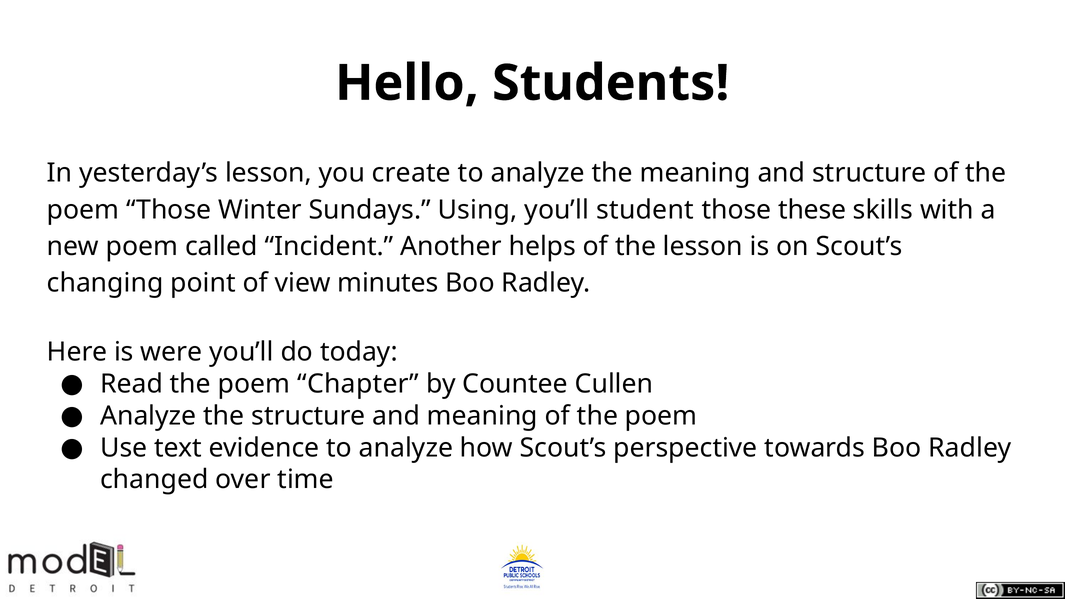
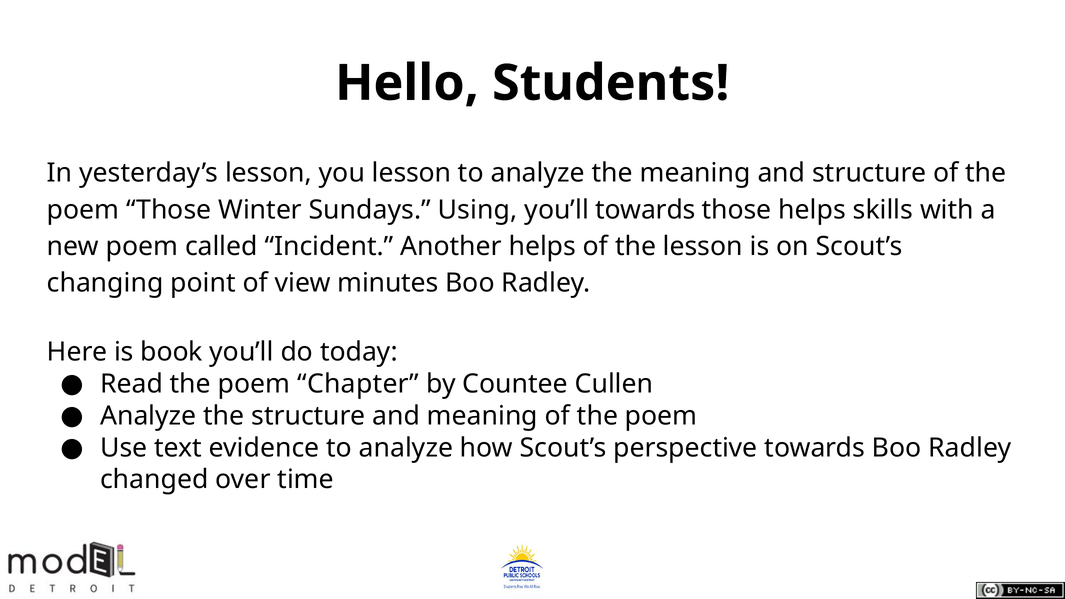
you create: create -> lesson
you’ll student: student -> towards
those these: these -> helps
were: were -> book
